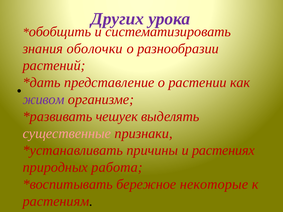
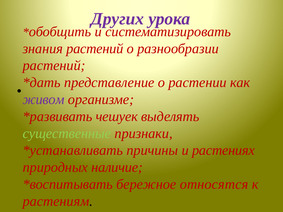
знания оболочки: оболочки -> растений
существенные colour: pink -> light green
работа: работа -> наличие
некоторые: некоторые -> относятся
